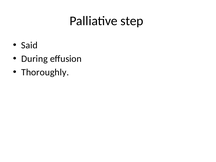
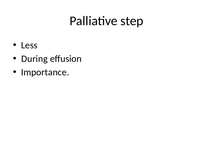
Said: Said -> Less
Thoroughly: Thoroughly -> Importance
